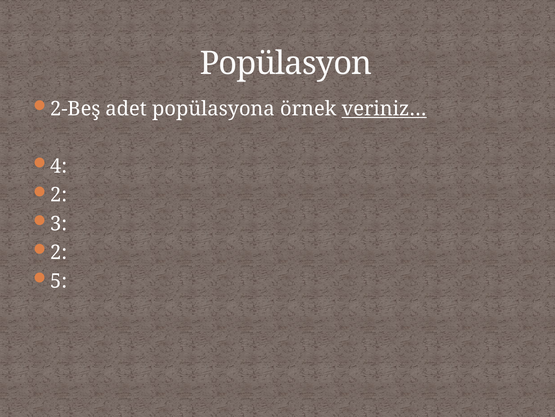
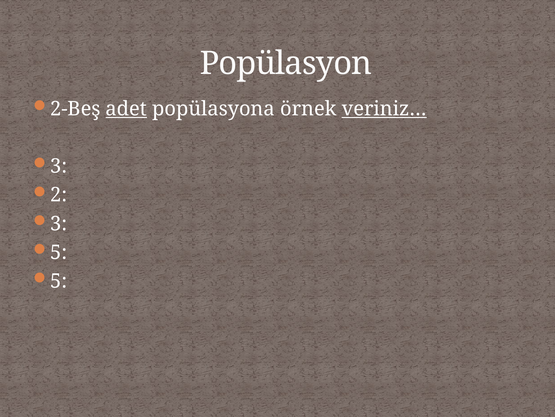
adet underline: none -> present
4 at (59, 166): 4 -> 3
2 at (59, 252): 2 -> 5
